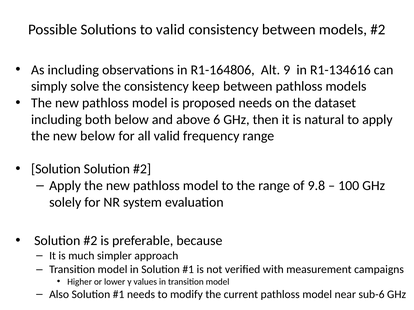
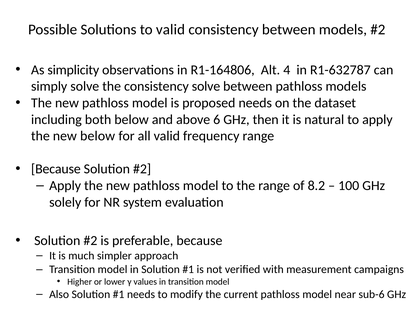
As including: including -> simplicity
9: 9 -> 4
R1-134616: R1-134616 -> R1-632787
consistency keep: keep -> solve
Solution at (56, 169): Solution -> Because
9.8: 9.8 -> 8.2
